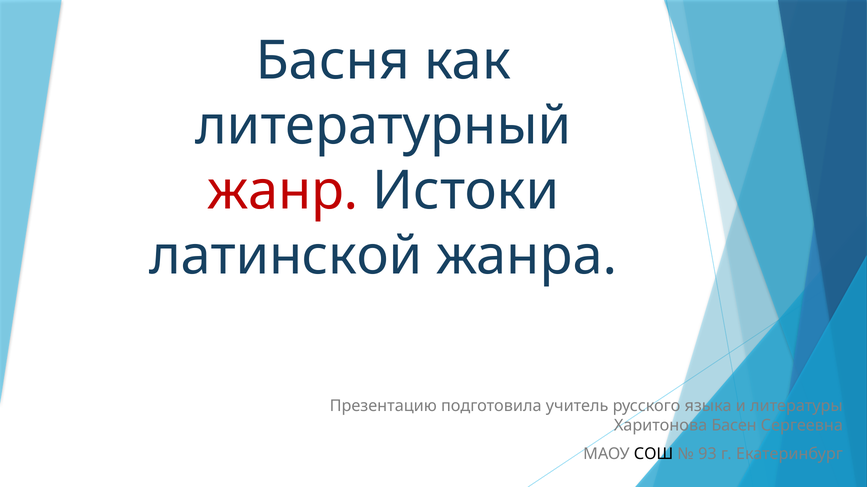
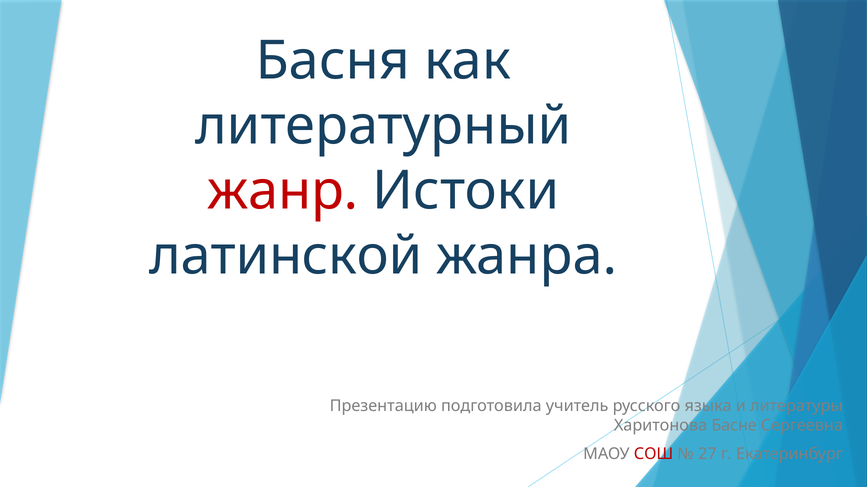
Басен: Басен -> Басне
СОШ colour: black -> red
93: 93 -> 27
